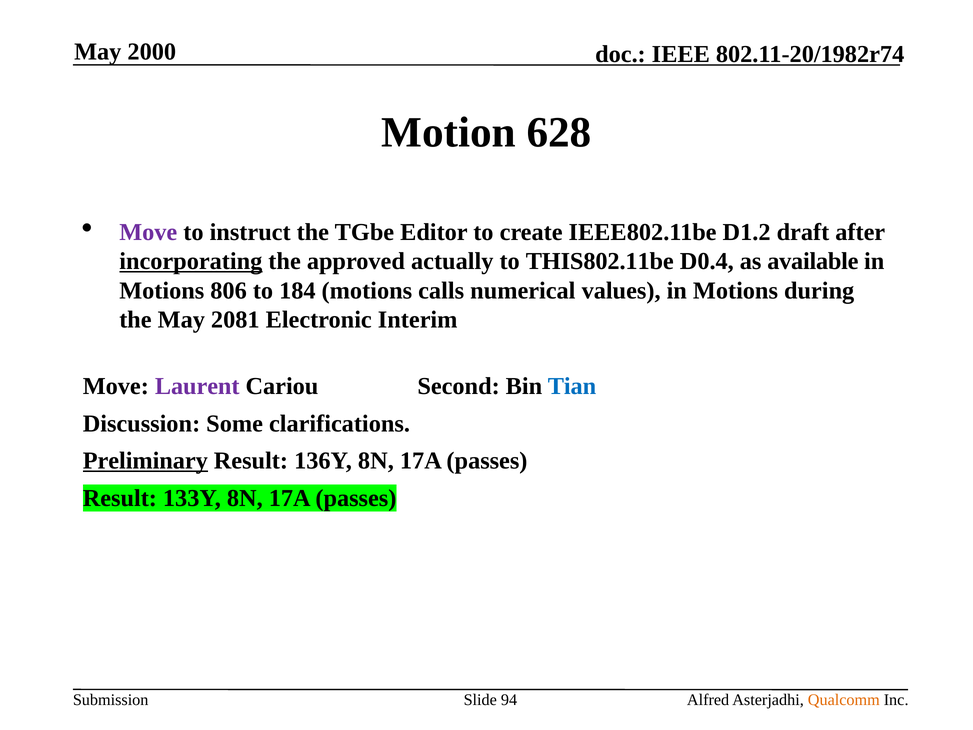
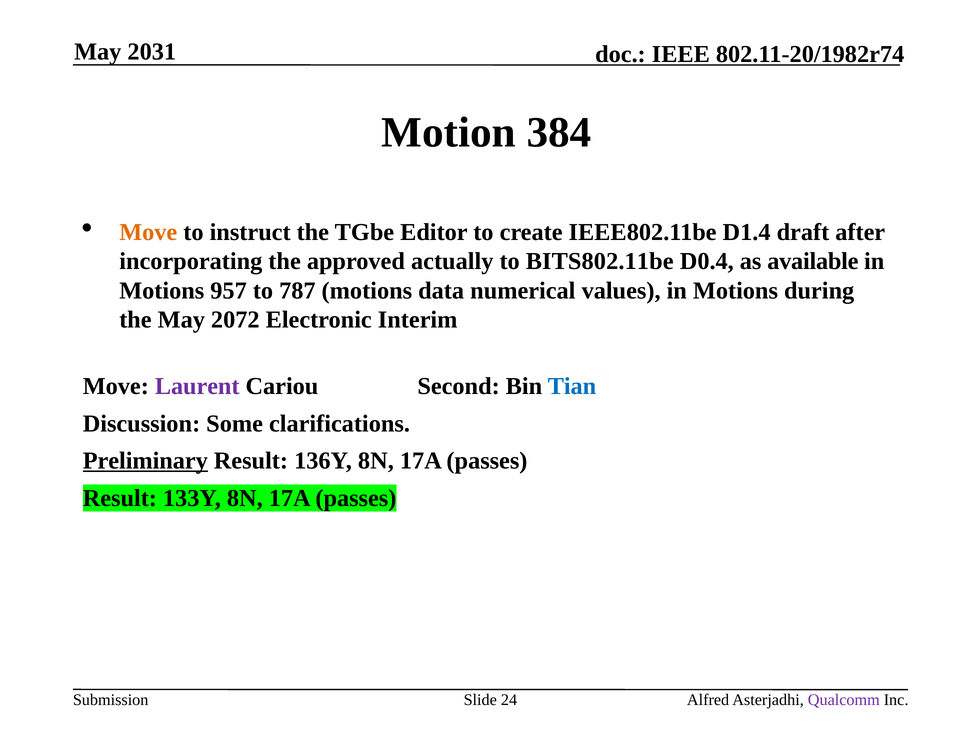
2000: 2000 -> 2031
628: 628 -> 384
Move at (148, 232) colour: purple -> orange
D1.2: D1.2 -> D1.4
incorporating underline: present -> none
THIS802.11be: THIS802.11be -> BITS802.11be
806: 806 -> 957
184: 184 -> 787
calls: calls -> data
2081: 2081 -> 2072
94: 94 -> 24
Qualcomm colour: orange -> purple
